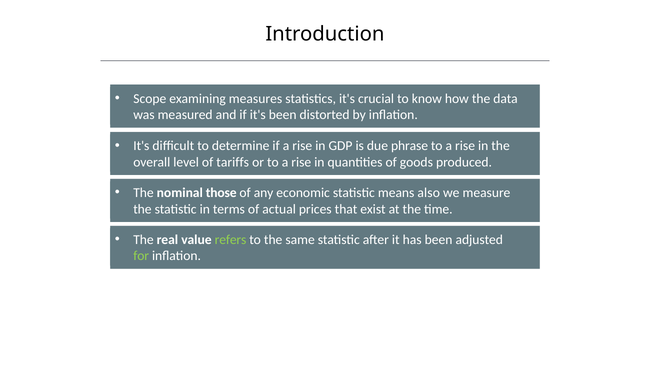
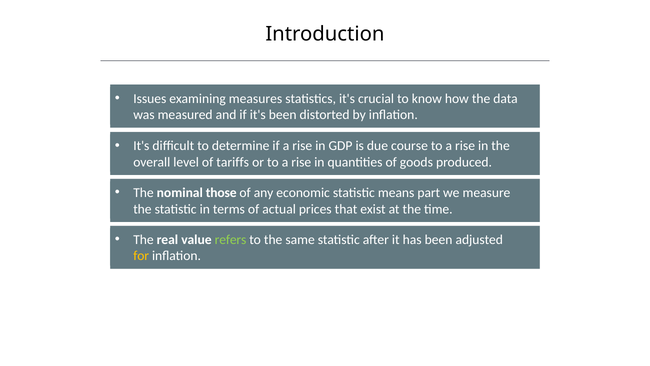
Scope: Scope -> Issues
phrase: phrase -> course
also: also -> part
for colour: light green -> yellow
